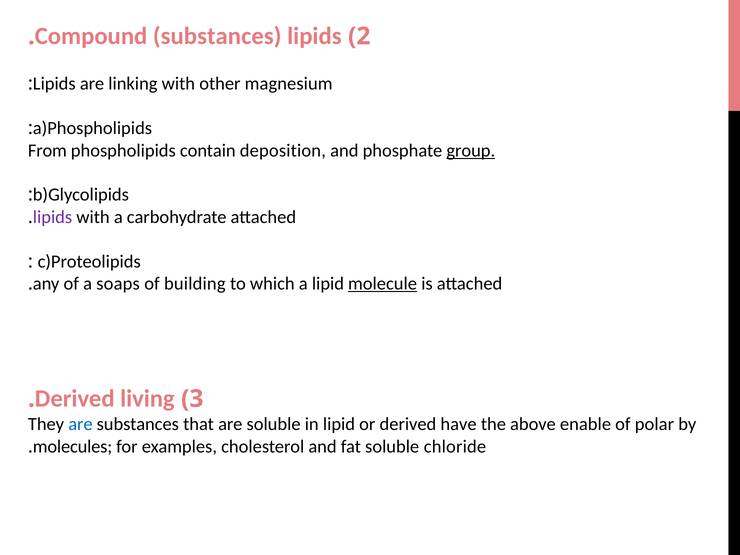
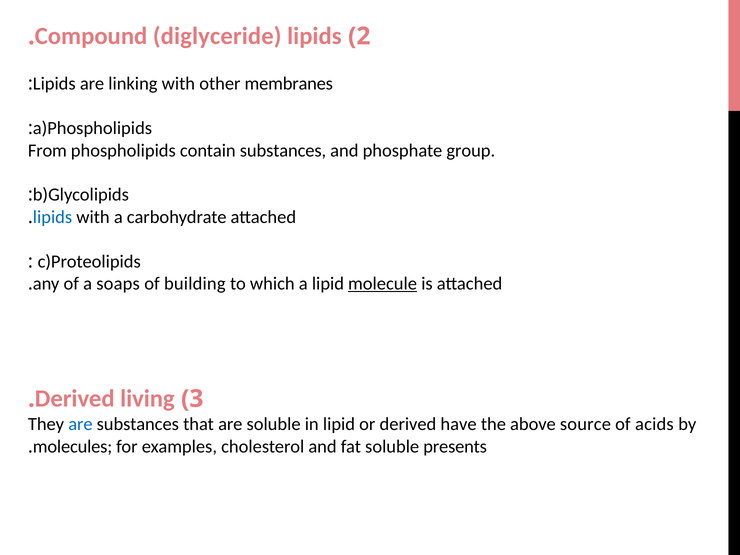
Compound substances: substances -> diglyceride
magnesium: magnesium -> membranes
contain deposition: deposition -> substances
group underline: present -> none
lipids at (53, 217) colour: purple -> blue
enable: enable -> source
polar: polar -> acids
chloride: chloride -> presents
